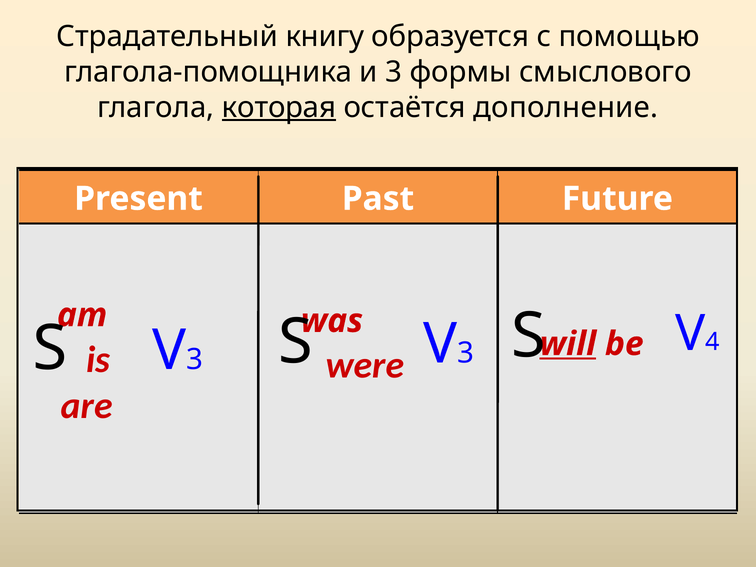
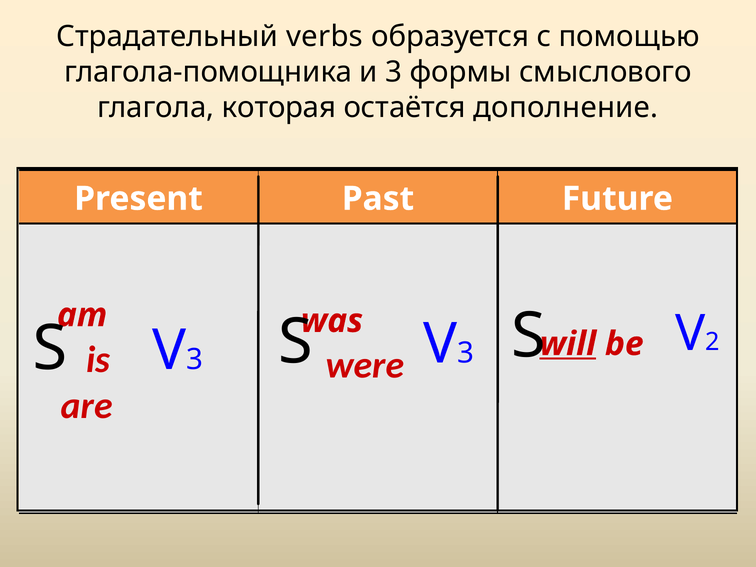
книгу: книгу -> verbs
которая underline: present -> none
4: 4 -> 2
